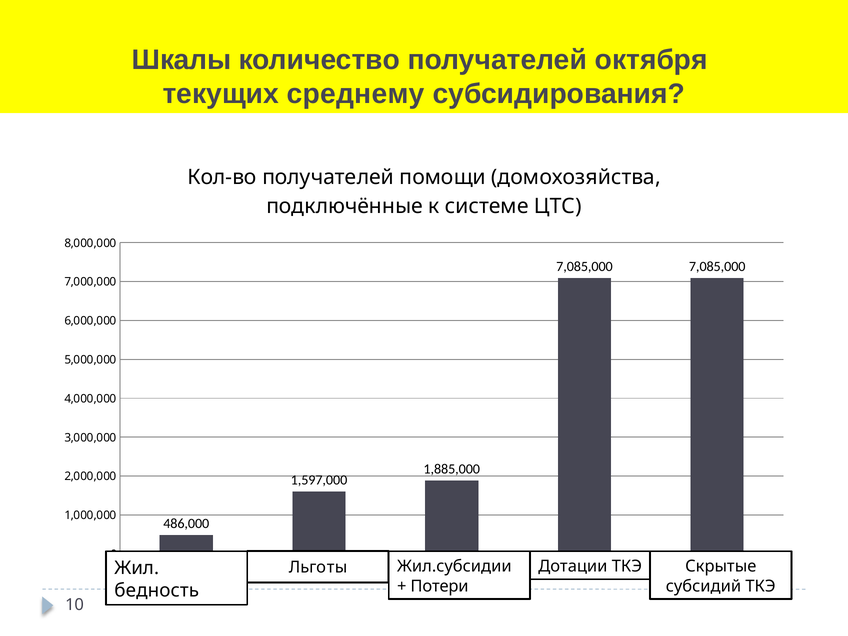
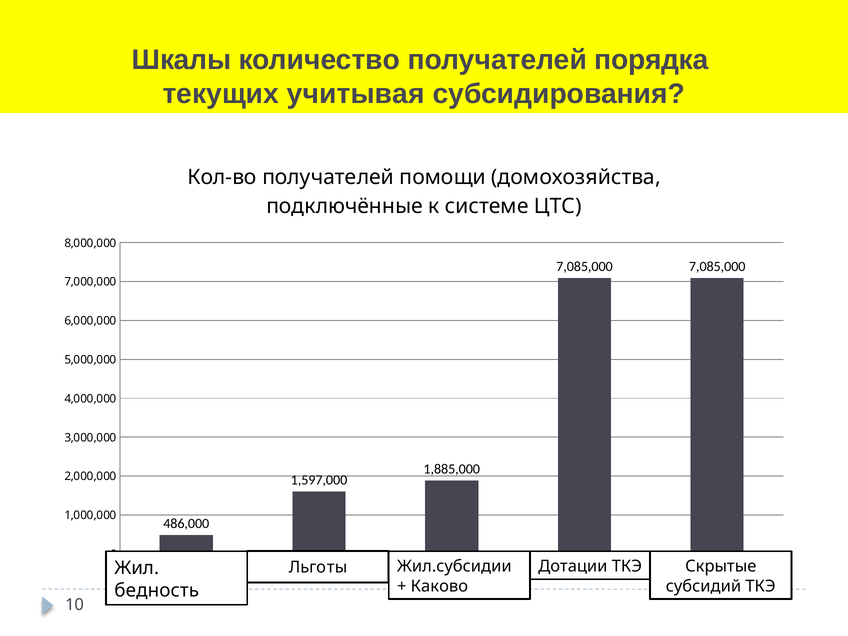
октября: октября -> порядка
среднему: среднему -> учитывая
Потери: Потери -> Каково
